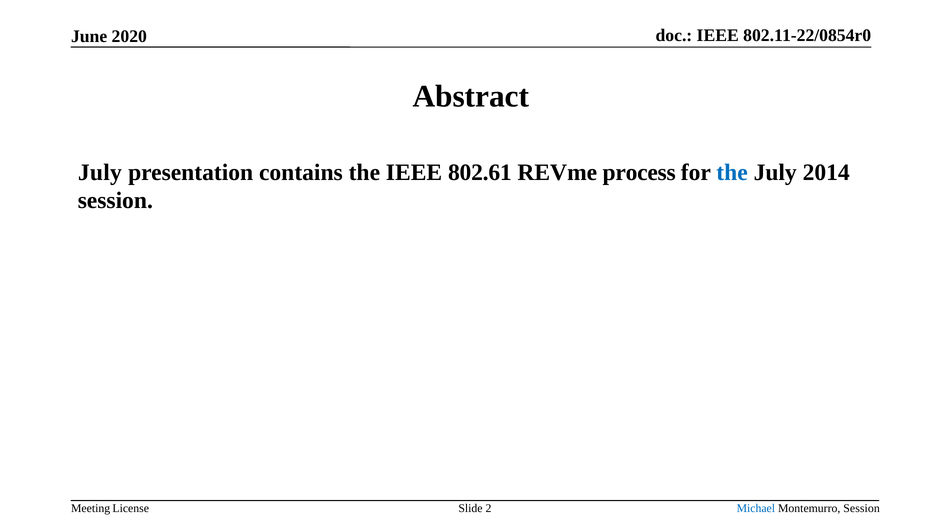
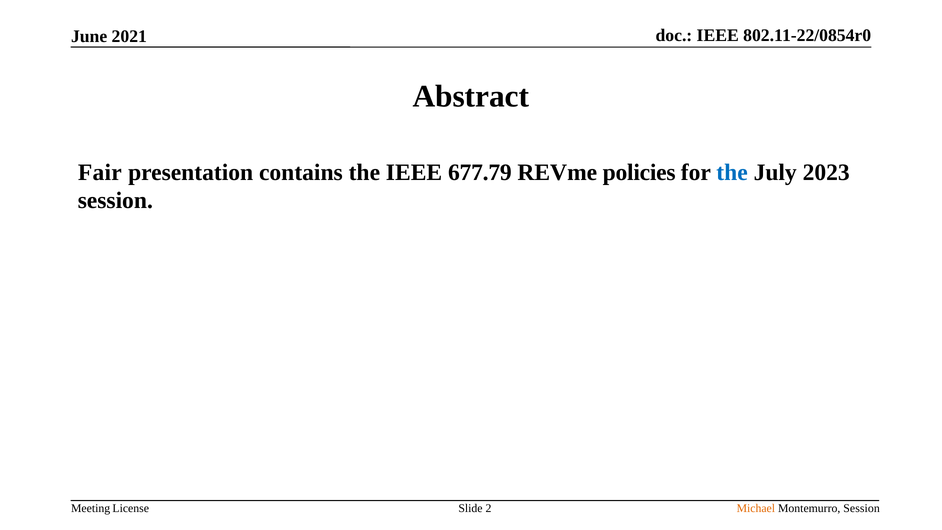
2020: 2020 -> 2021
July at (100, 172): July -> Fair
802.61: 802.61 -> 677.79
process: process -> policies
2014: 2014 -> 2023
Michael colour: blue -> orange
